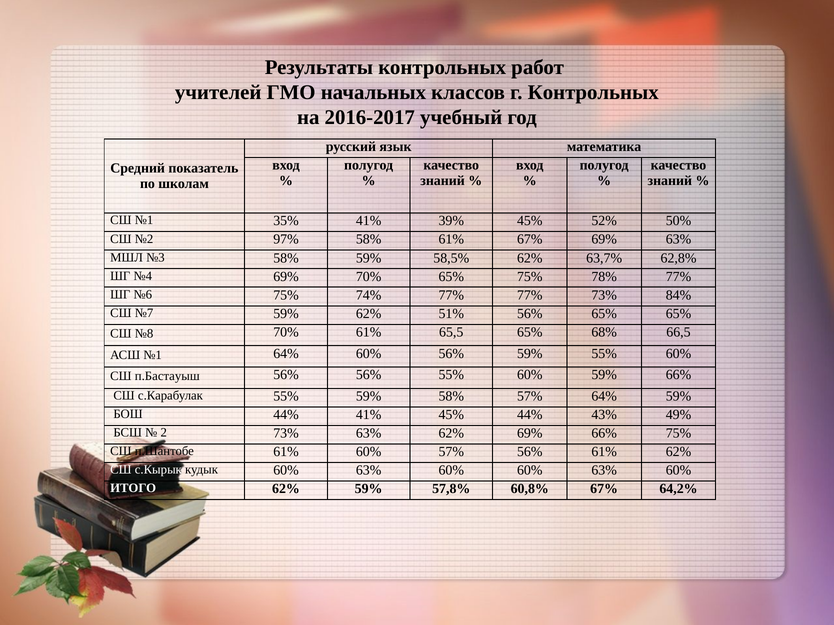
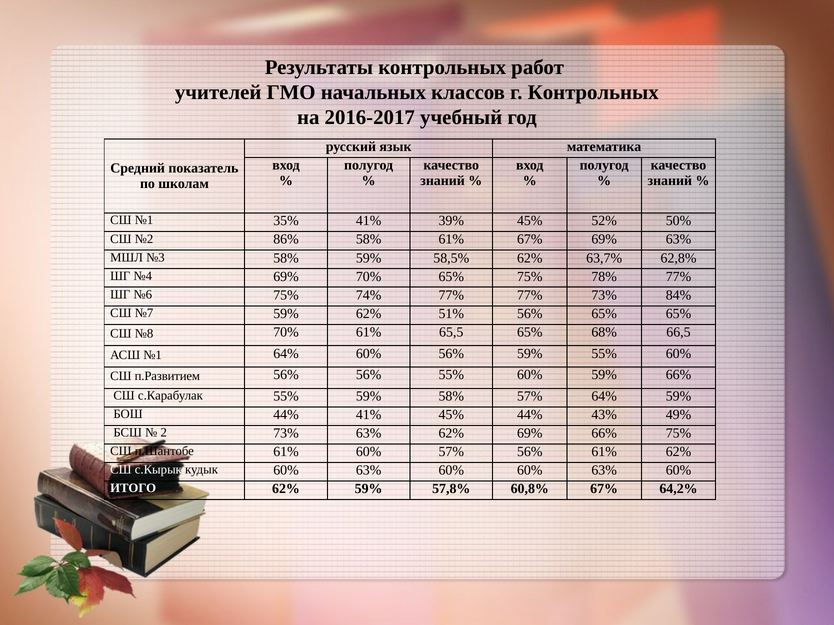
97%: 97% -> 86%
п.Бастауыш: п.Бастауыш -> п.Развитием
